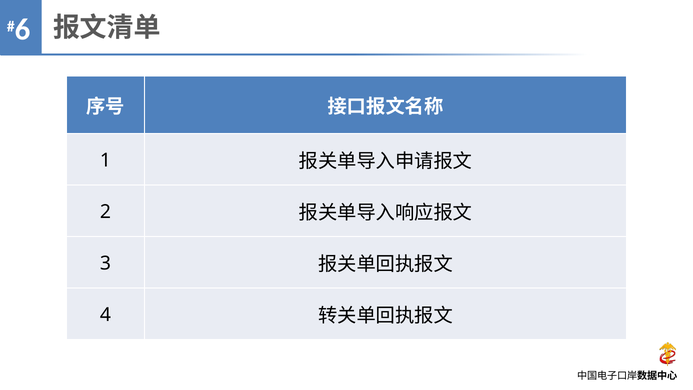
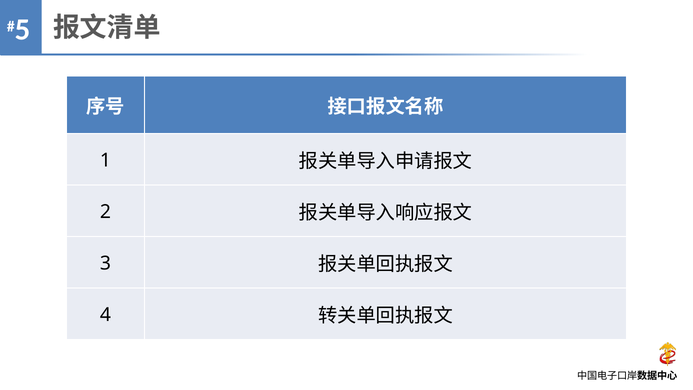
6: 6 -> 5
